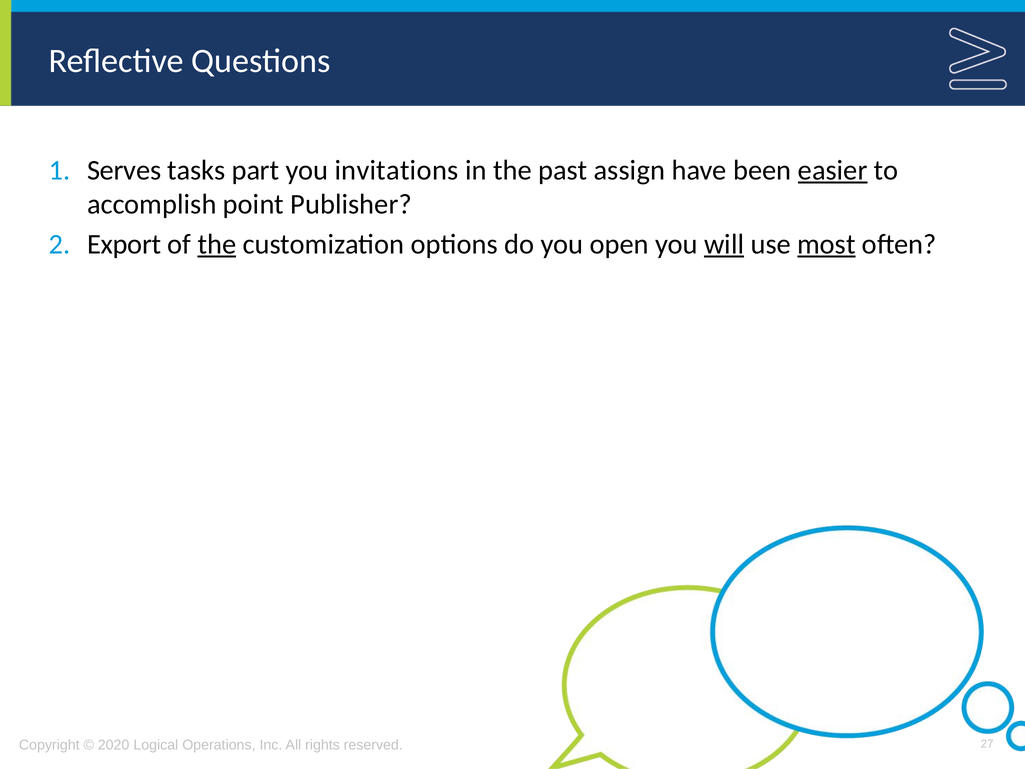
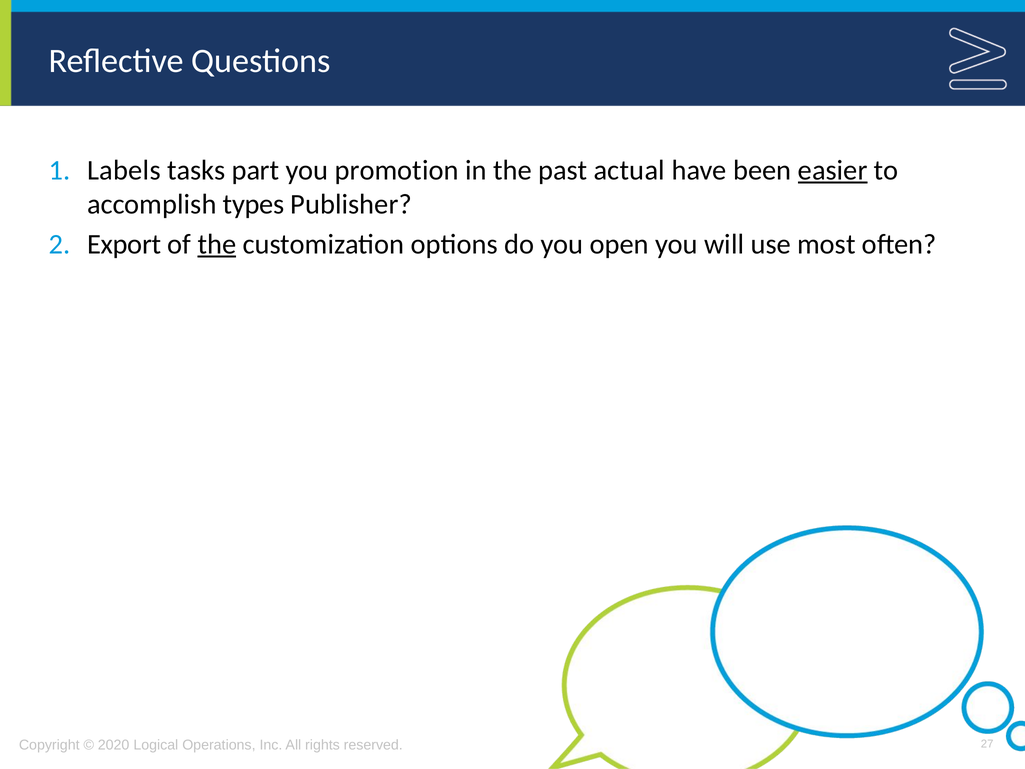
Serves: Serves -> Labels
invitations: invitations -> promotion
assign: assign -> actual
point: point -> types
will underline: present -> none
most underline: present -> none
